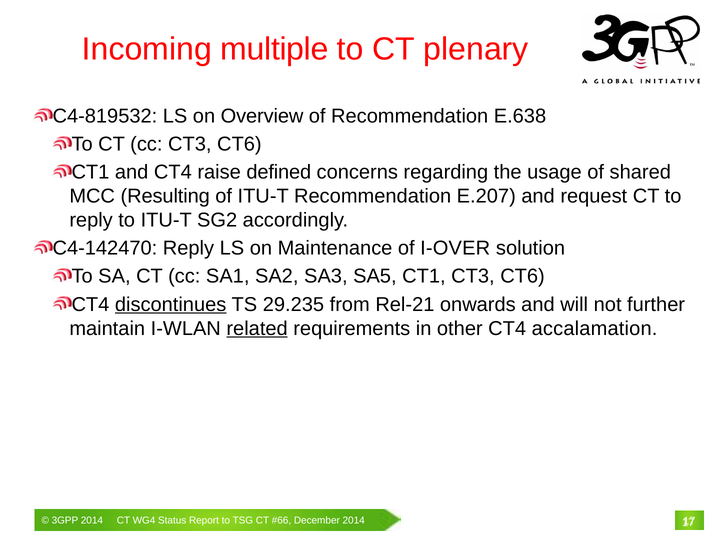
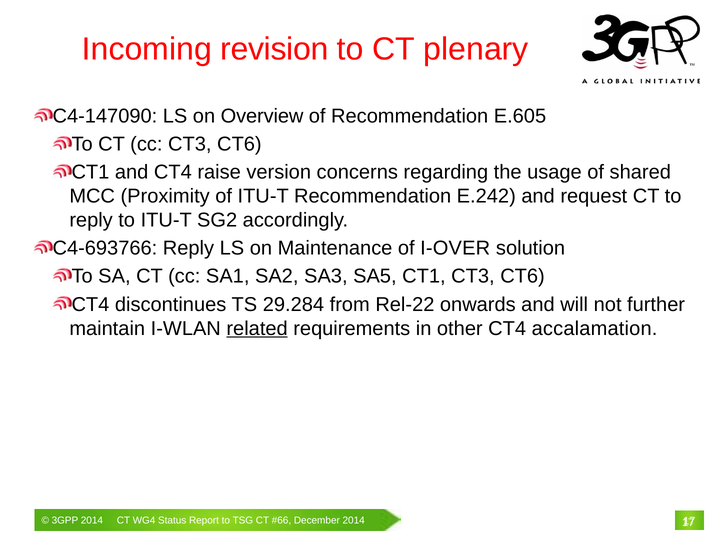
multiple: multiple -> revision
C4-819532: C4-819532 -> C4-147090
E.638: E.638 -> E.605
defined: defined -> version
Resulting: Resulting -> Proximity
E.207: E.207 -> E.242
C4-142470: C4-142470 -> C4-693766
discontinues underline: present -> none
29.235: 29.235 -> 29.284
Rel-21: Rel-21 -> Rel-22
